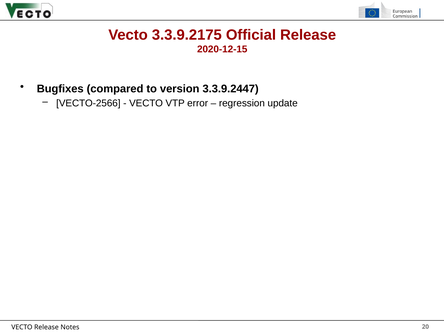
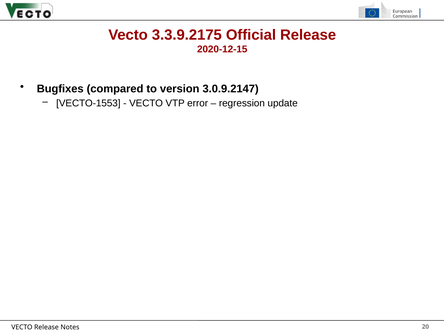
3.3.9.2447: 3.3.9.2447 -> 3.0.9.2147
VECTO-2566: VECTO-2566 -> VECTO-1553
